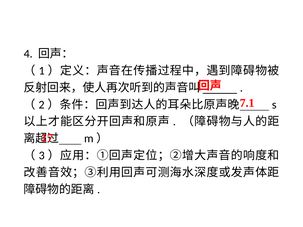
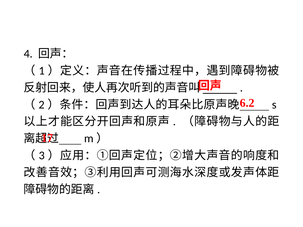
7.1: 7.1 -> 6.2
